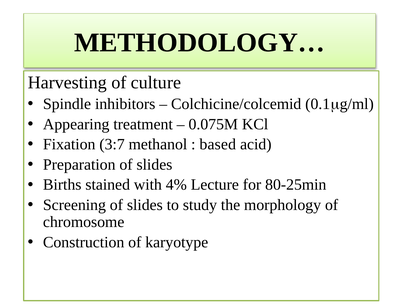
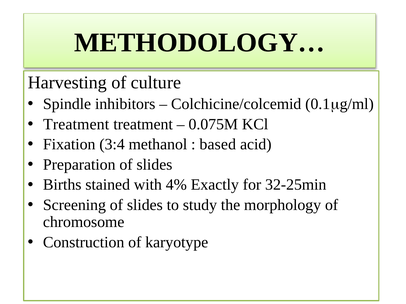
Appearing at (76, 124): Appearing -> Treatment
3:7: 3:7 -> 3:4
Lecture: Lecture -> Exactly
80-25min: 80-25min -> 32-25min
